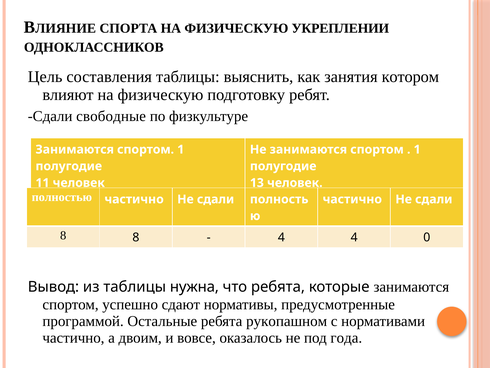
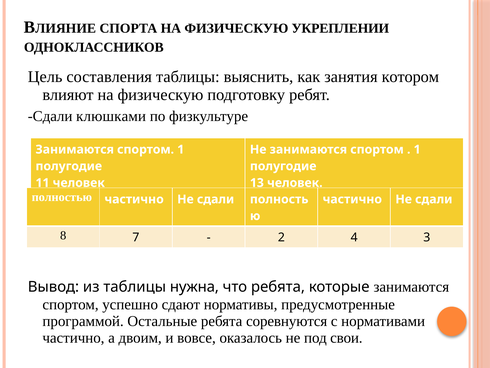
свободные: свободные -> клюшками
8 8: 8 -> 7
4 at (281, 237): 4 -> 2
0: 0 -> 3
рукопашном: рукопашном -> соревнуются
года: года -> свои
